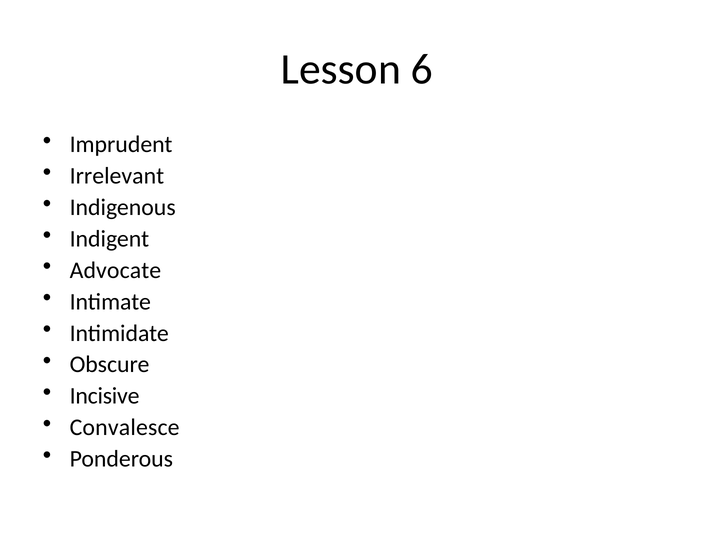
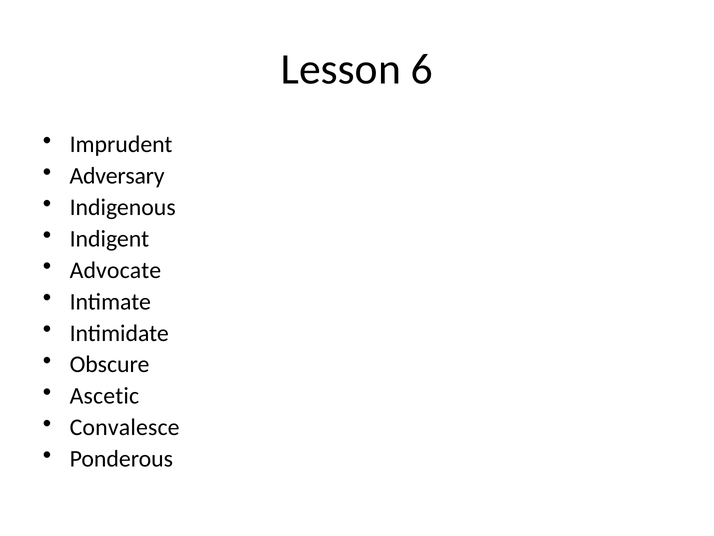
Irrelevant: Irrelevant -> Adversary
Incisive: Incisive -> Ascetic
